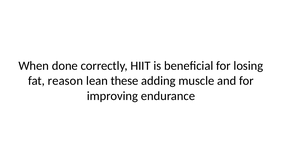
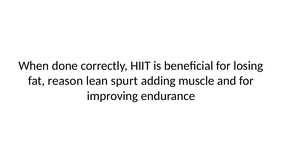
these: these -> spurt
